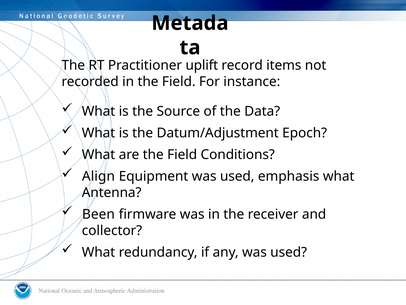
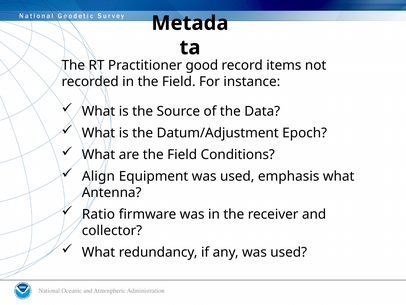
uplift: uplift -> good
Been: Been -> Ratio
